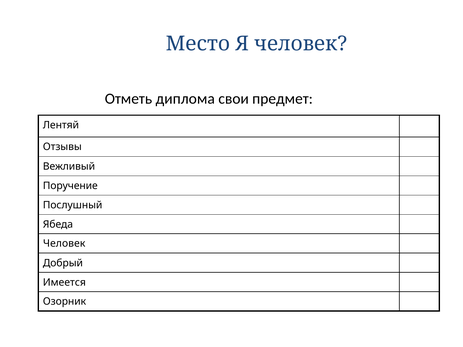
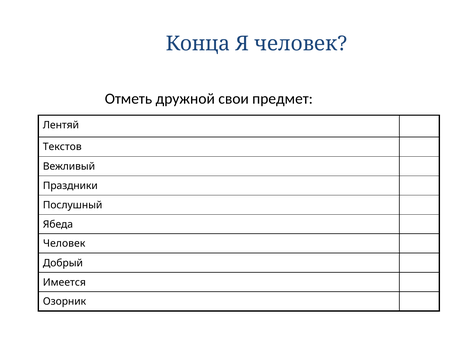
Место: Место -> Конца
диплома: диплома -> дружной
Отзывы: Отзывы -> Текстов
Поручение: Поручение -> Праздники
